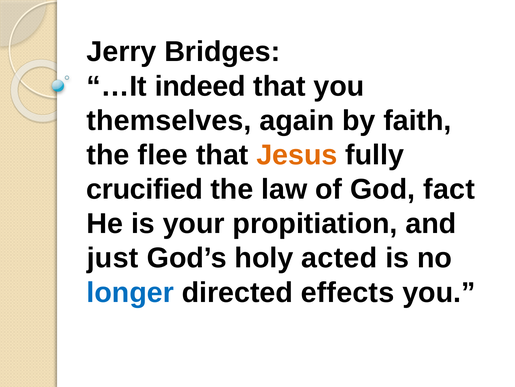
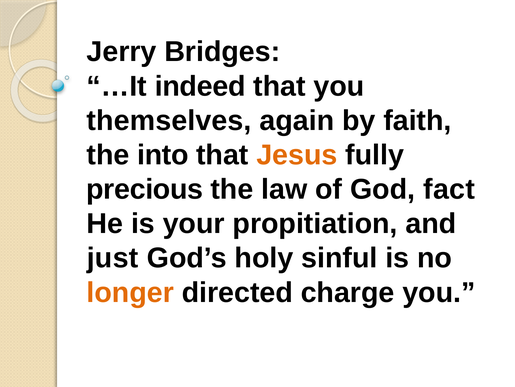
flee: flee -> into
crucified: crucified -> precious
acted: acted -> sinful
longer colour: blue -> orange
effects: effects -> charge
